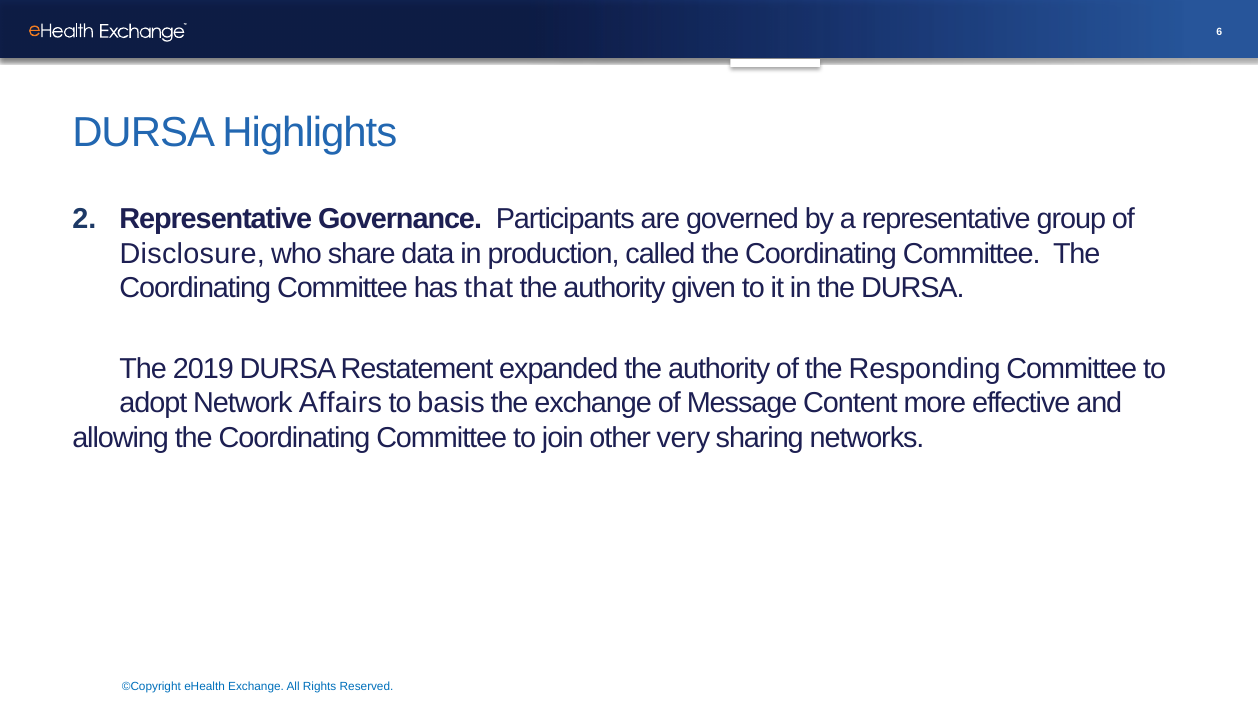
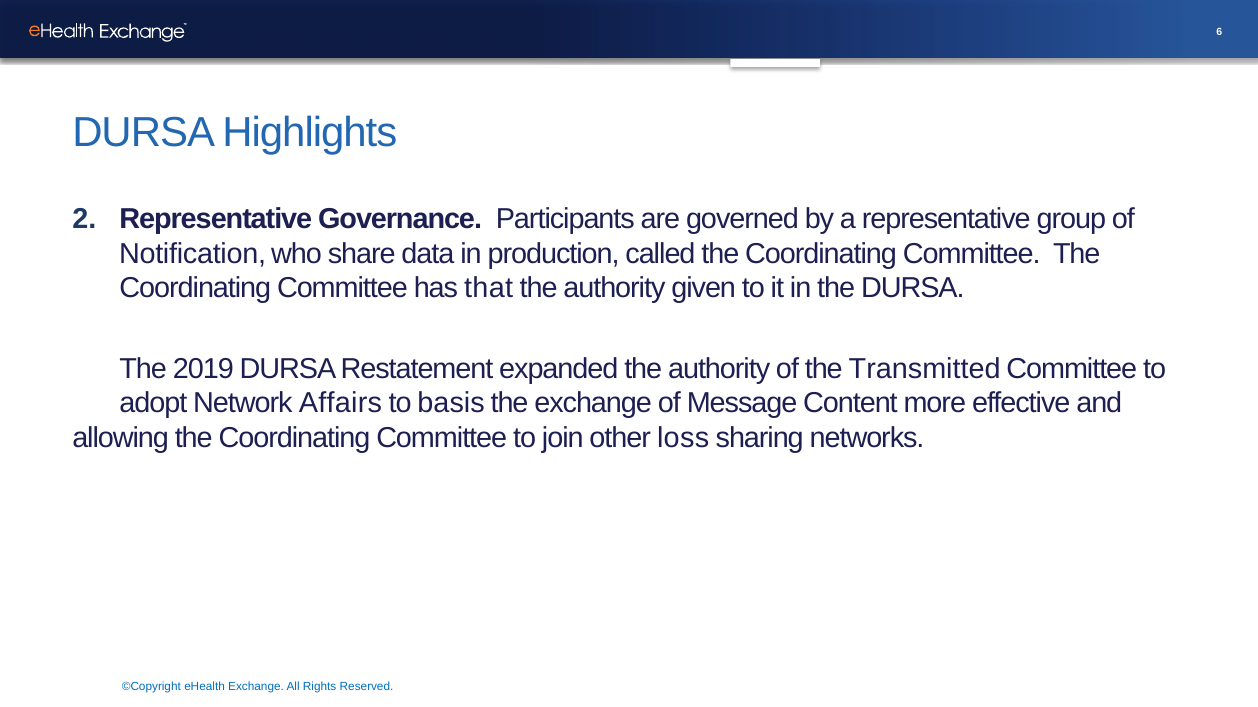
Disclosure: Disclosure -> Notification
Responding: Responding -> Transmitted
very: very -> loss
